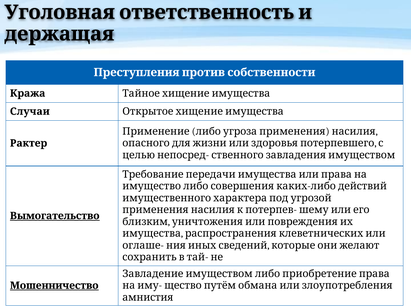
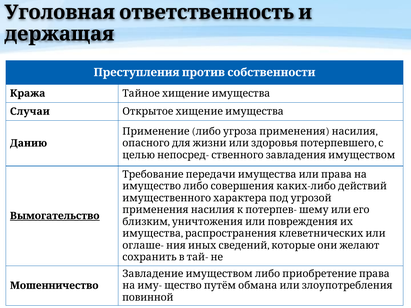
Рактер: Рактер -> Данию
Мошенничество underline: present -> none
амнистия: амнистия -> повинной
